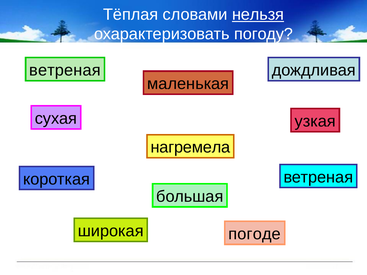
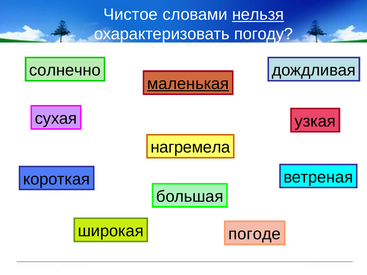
Тёплая: Тёплая -> Чистое
ветреная at (65, 70): ветреная -> солнечно
маленькая underline: none -> present
